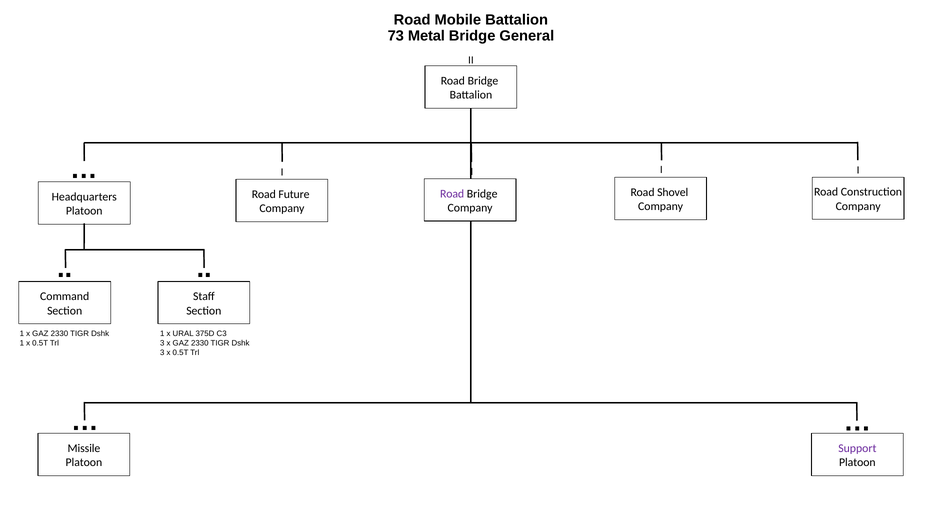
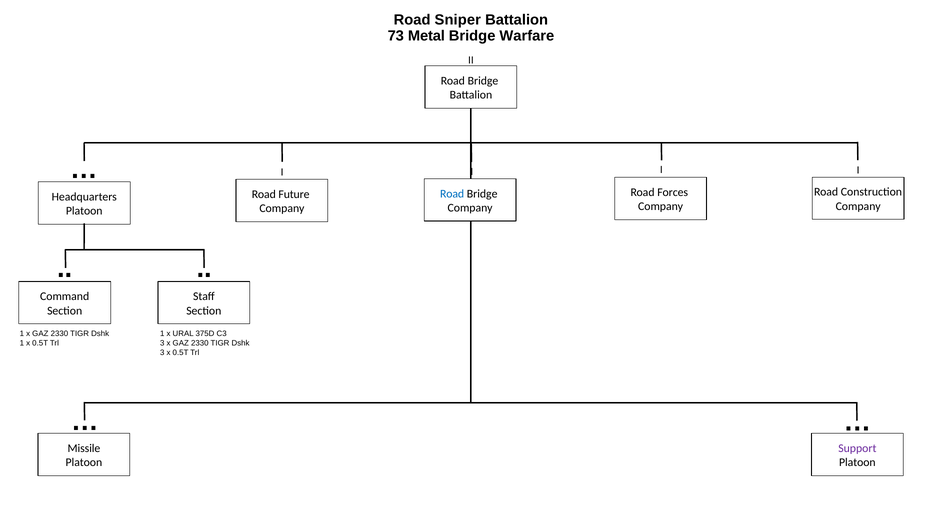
Mobile: Mobile -> Sniper
General: General -> Warfare
Shovel: Shovel -> Forces
Road at (452, 194) colour: purple -> blue
